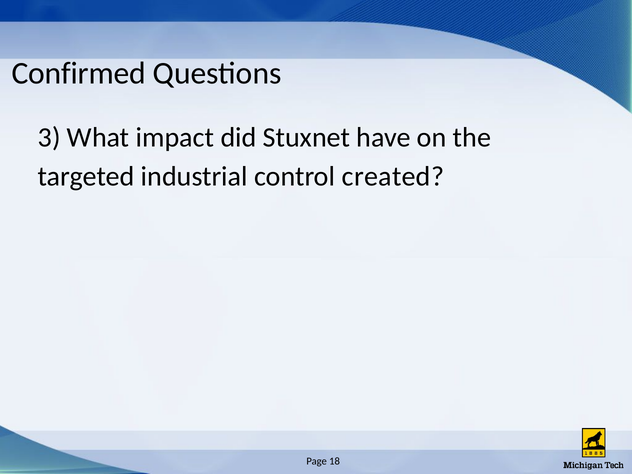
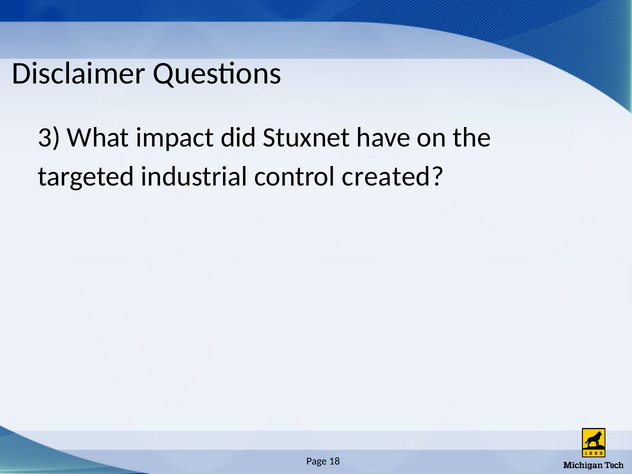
Confirmed: Confirmed -> Disclaimer
